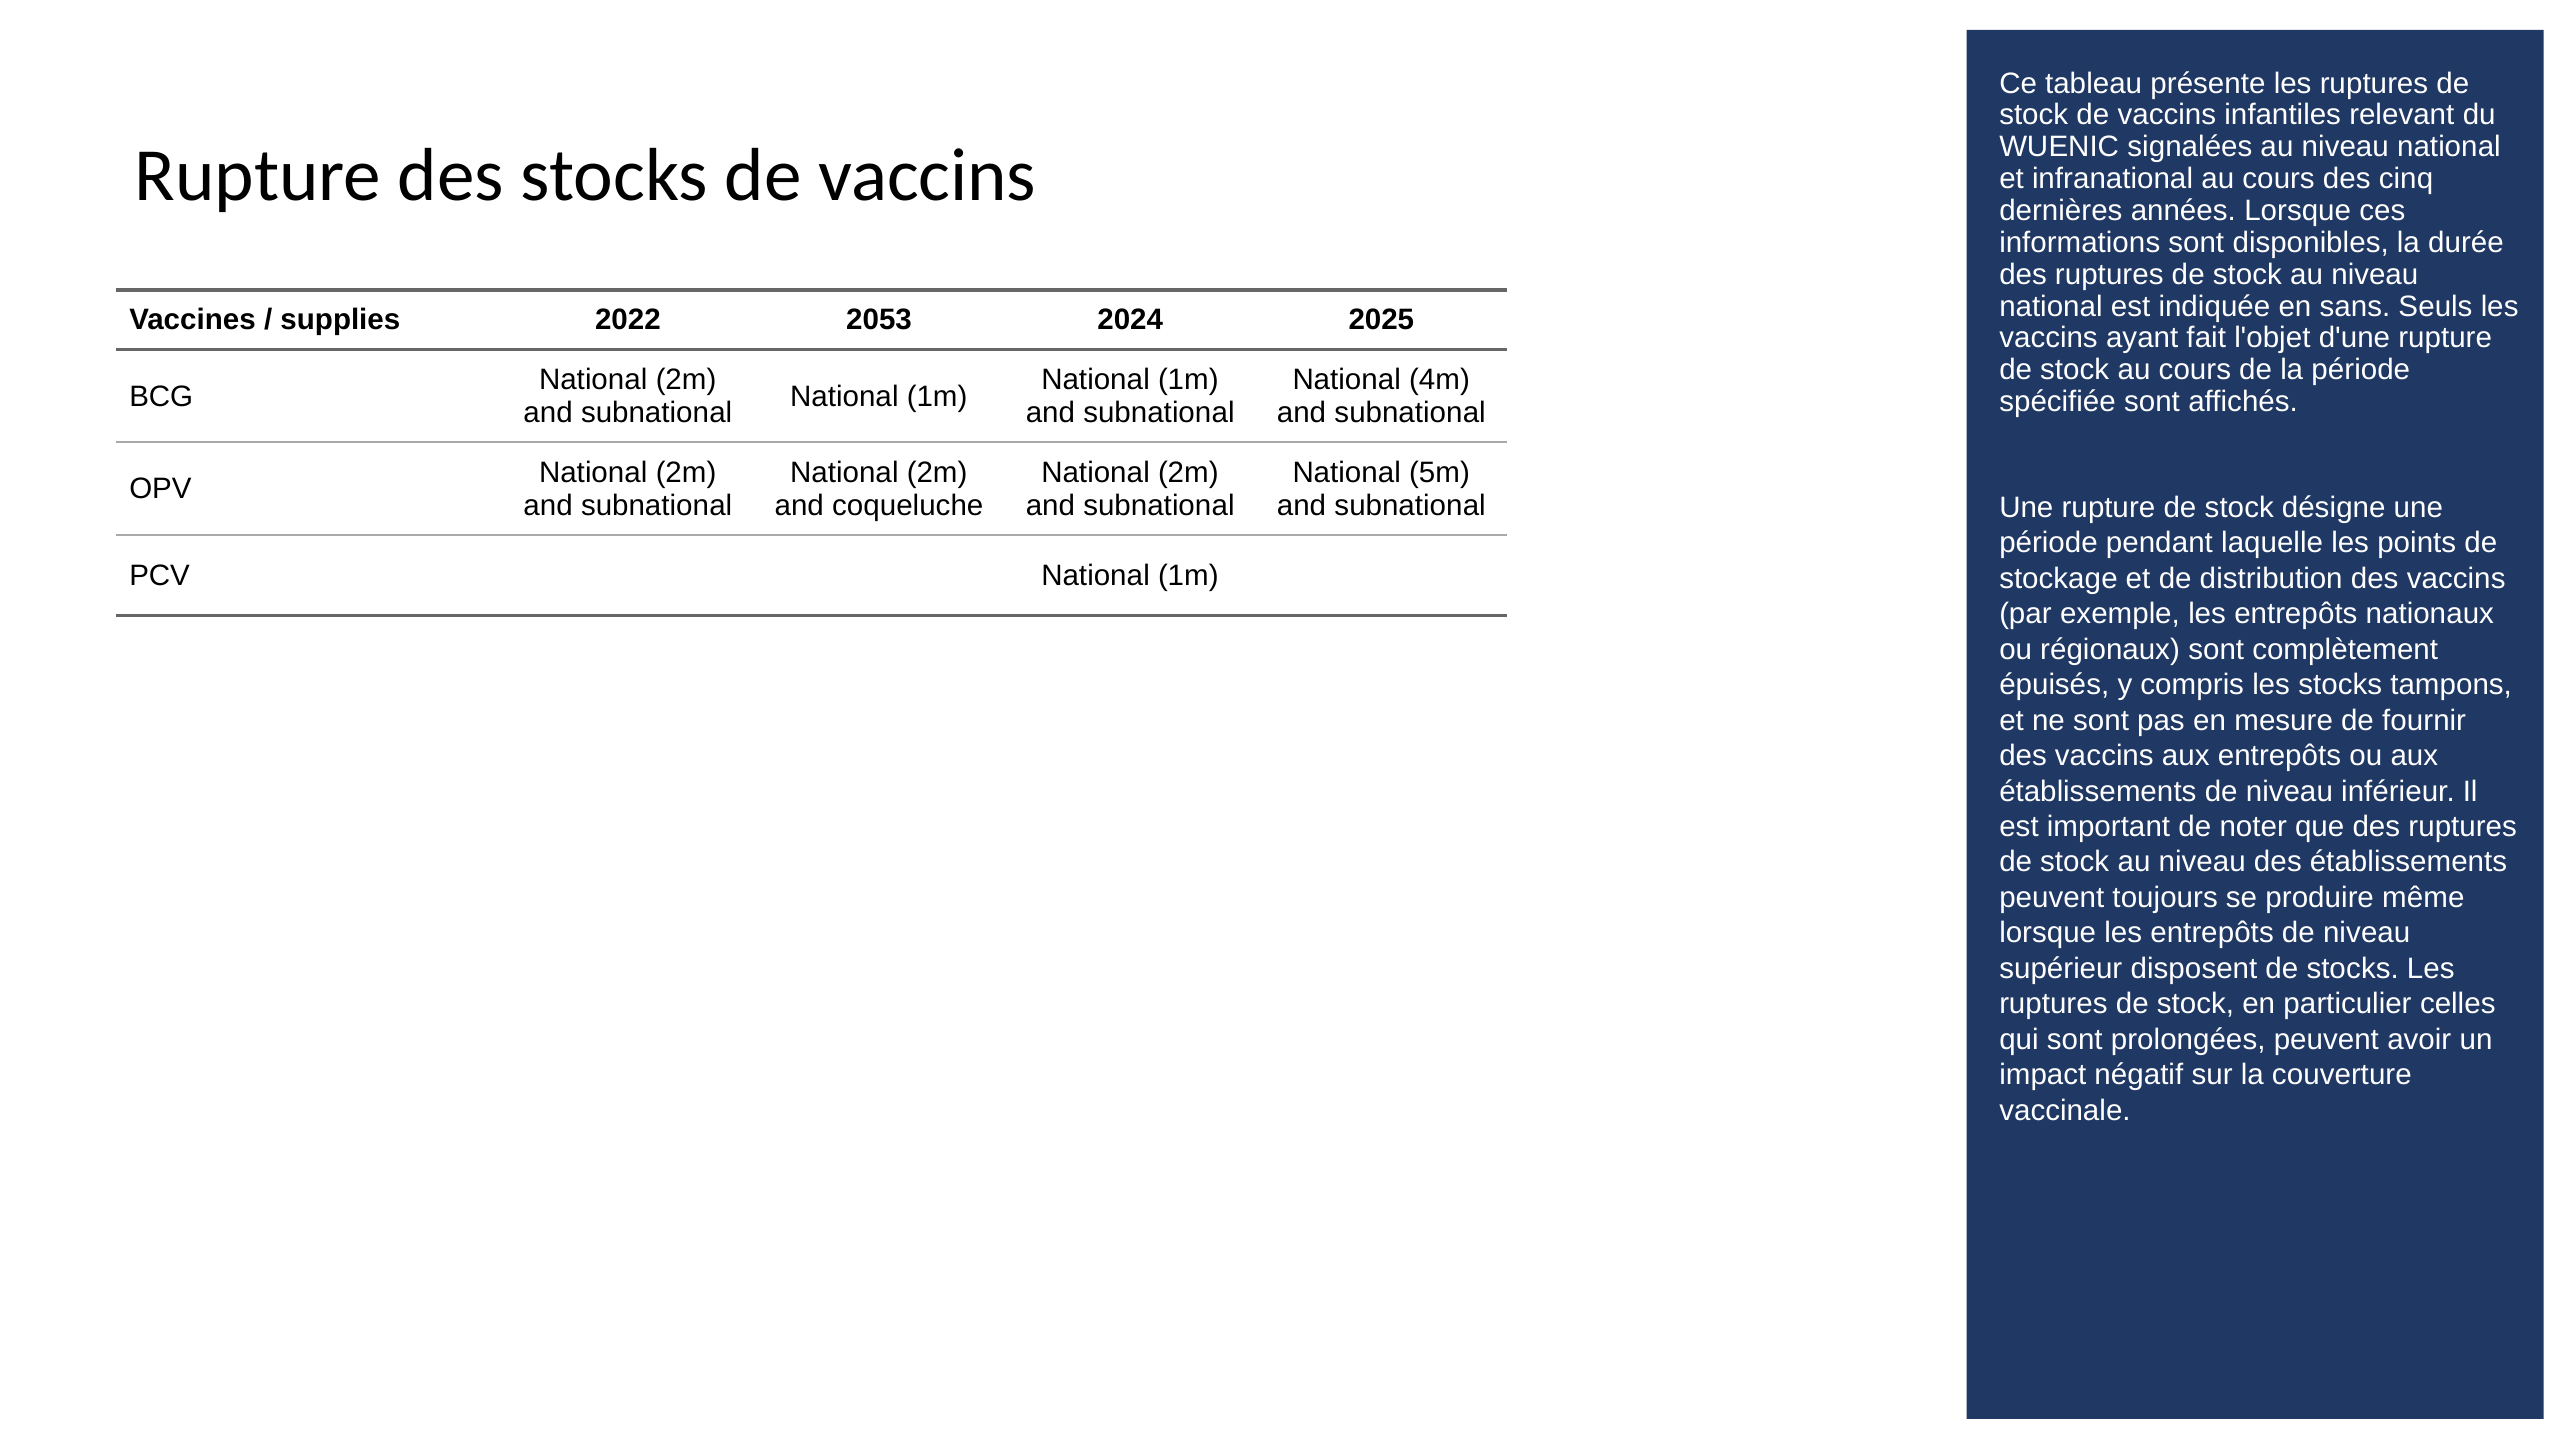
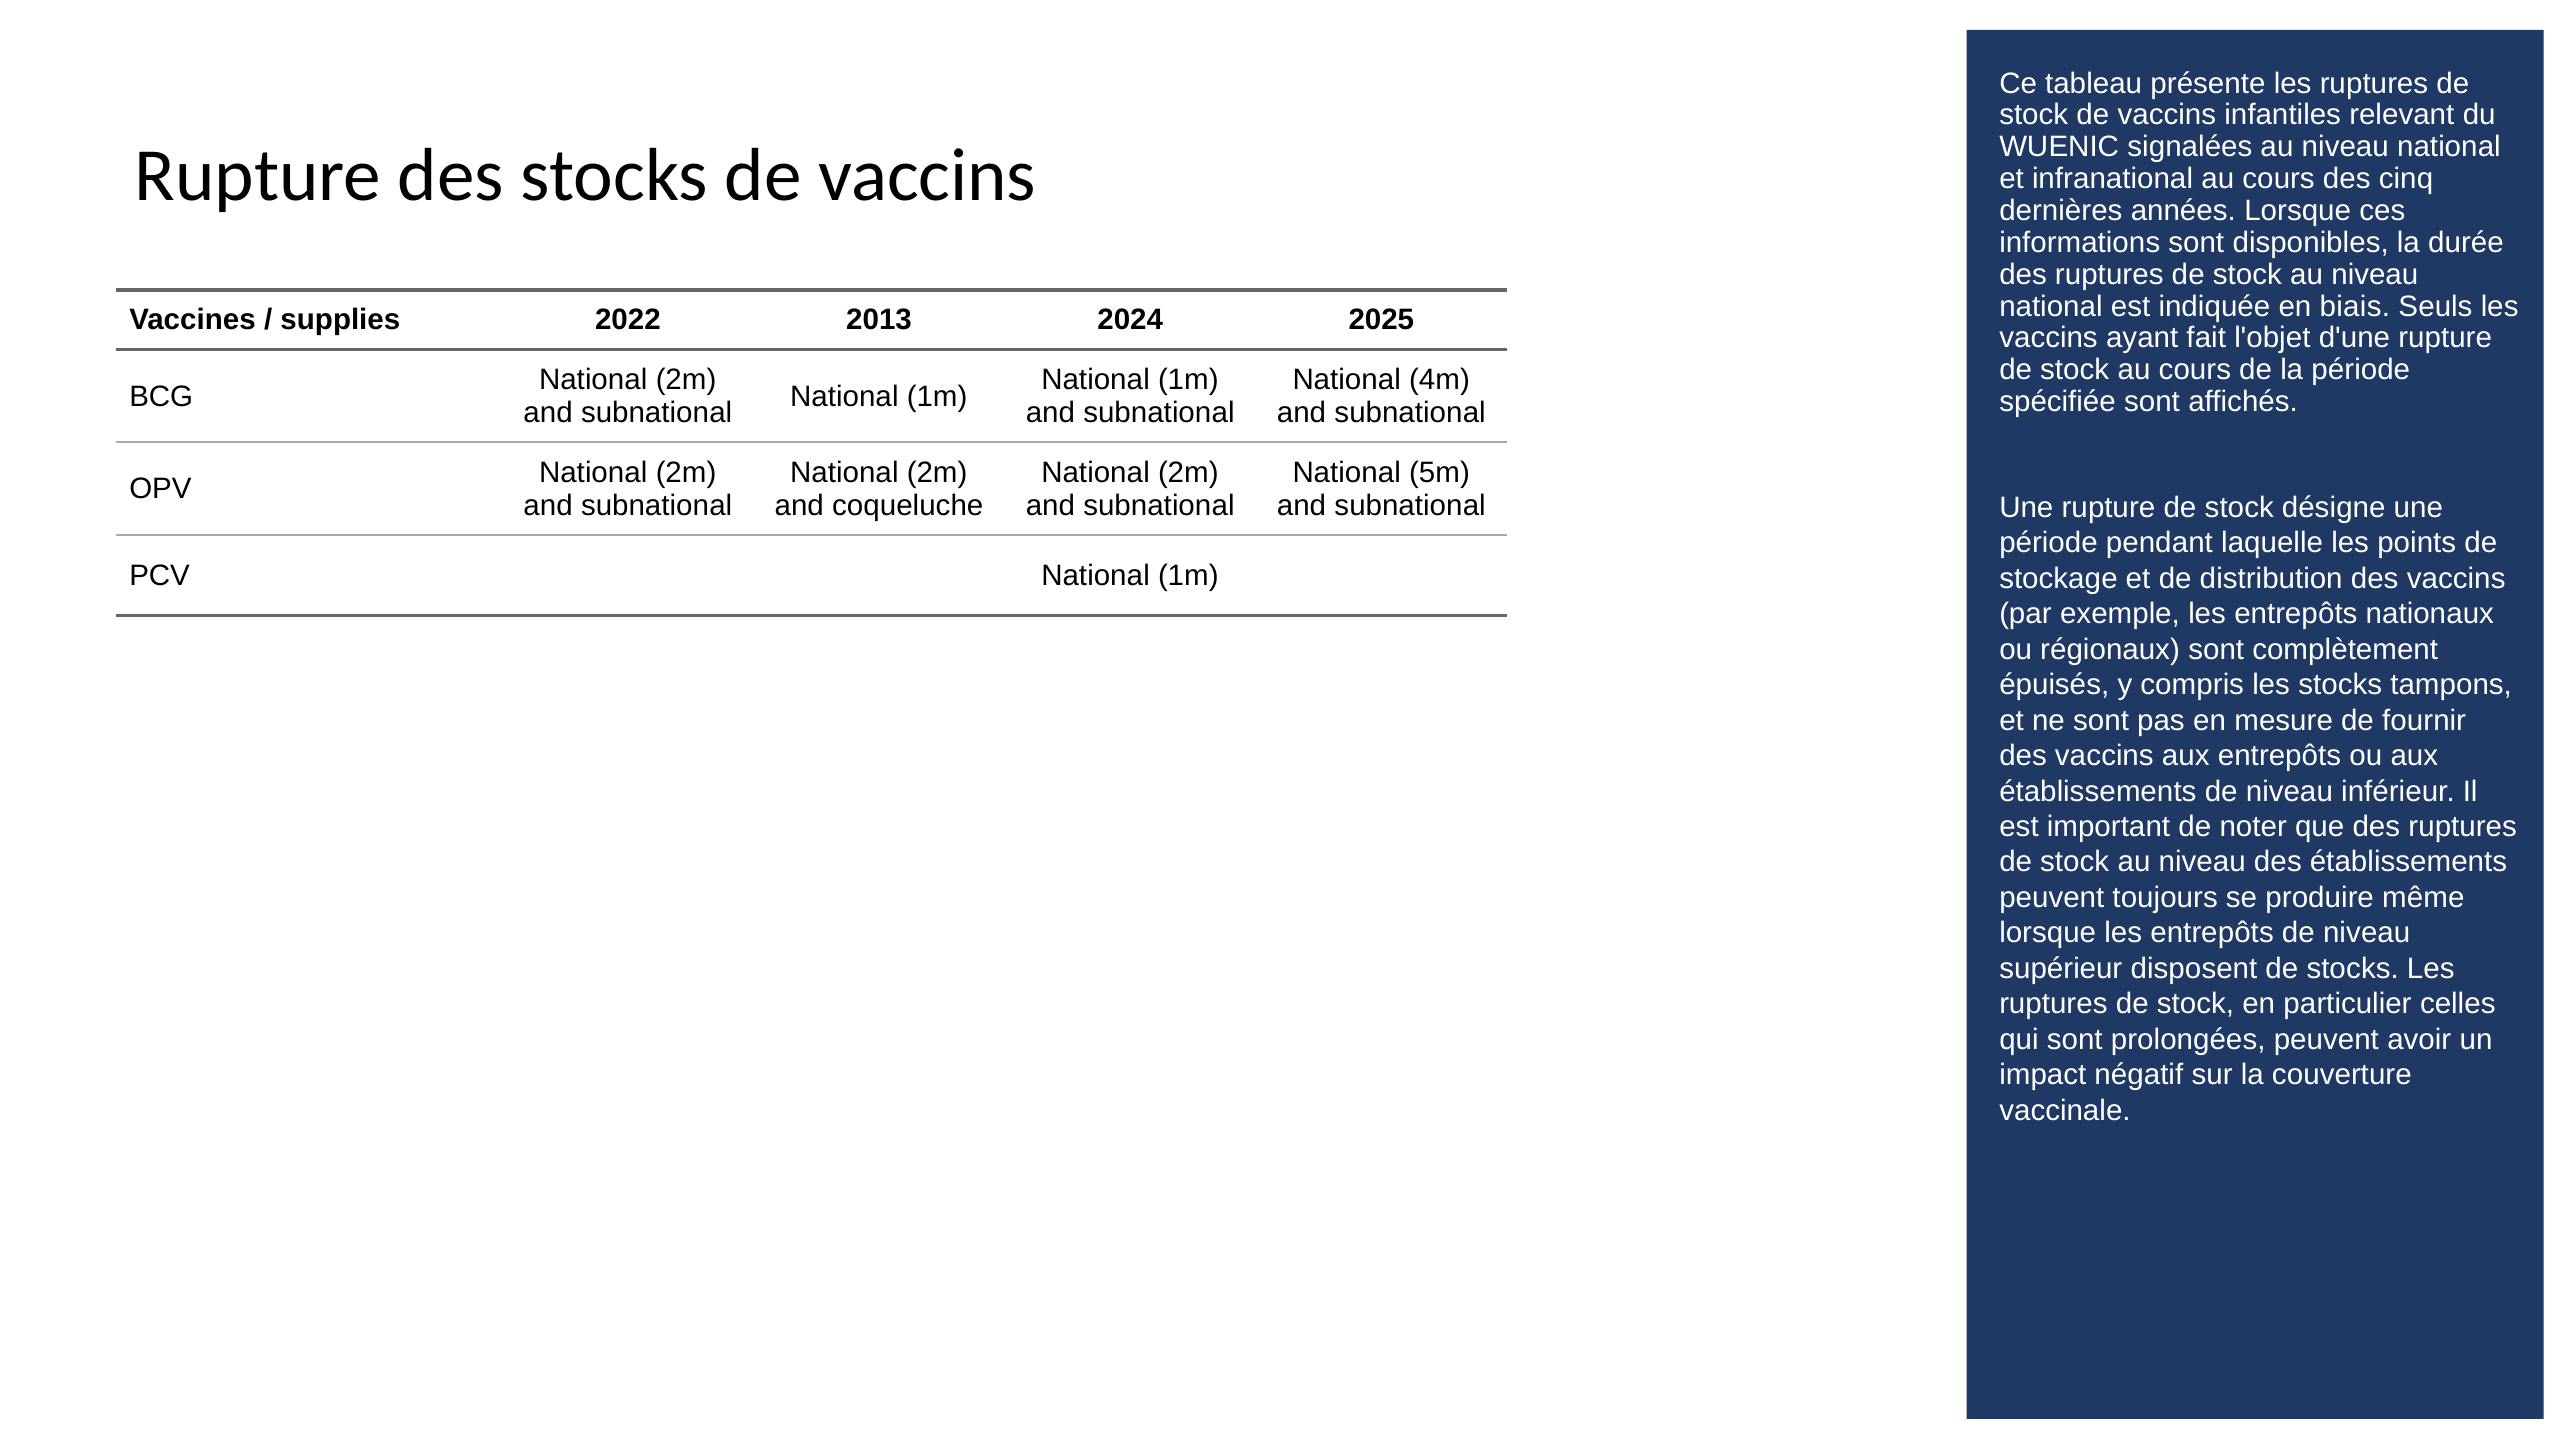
sans: sans -> biais
2053: 2053 -> 2013
